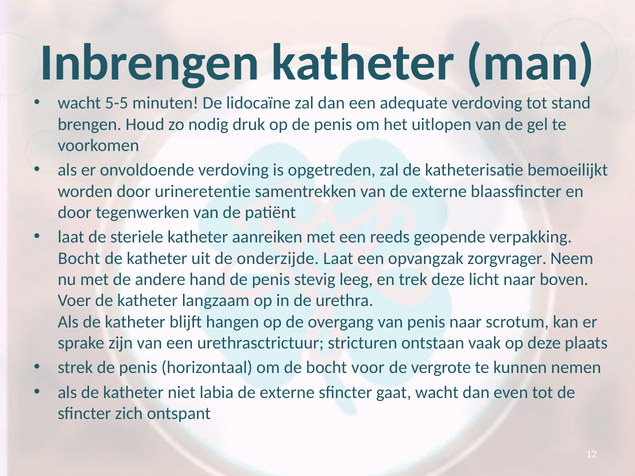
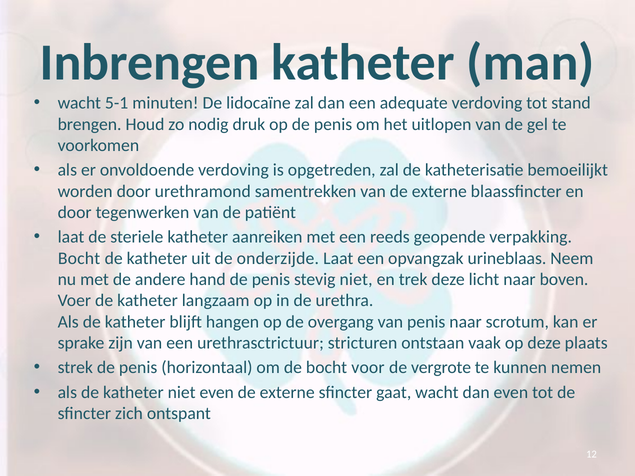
5-5: 5-5 -> 5-1
urineretentie: urineretentie -> urethramond
zorgvrager: zorgvrager -> urineblaas
stevig leeg: leeg -> niet
niet labia: labia -> even
